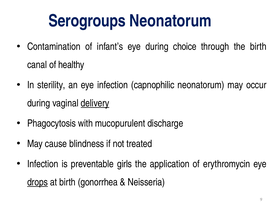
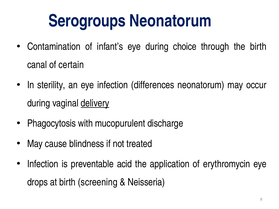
healthy: healthy -> certain
capnophilic: capnophilic -> differences
girls: girls -> acid
drops underline: present -> none
gonorrhea: gonorrhea -> screening
